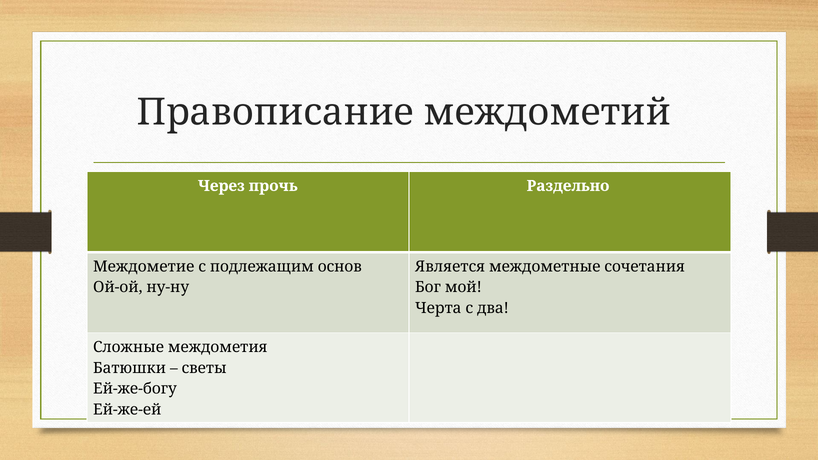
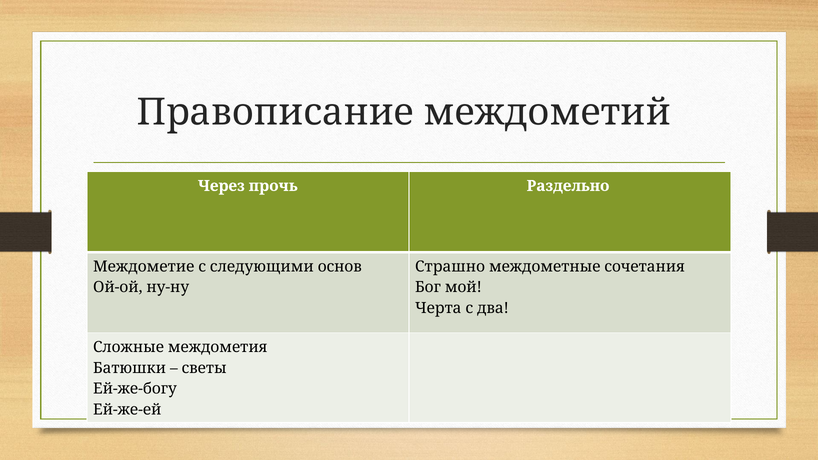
подлежащим: подлежащим -> следующими
Является: Является -> Страшно
